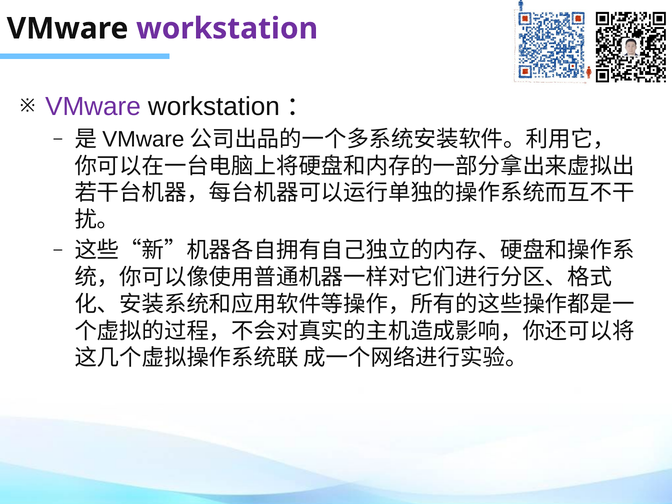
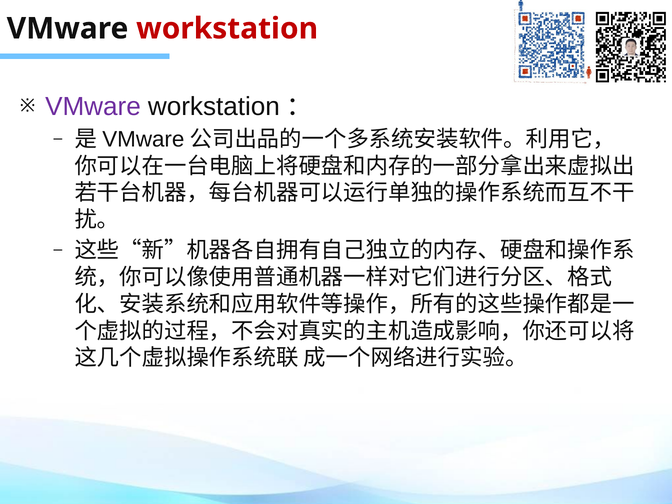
workstation at (227, 29) colour: purple -> red
